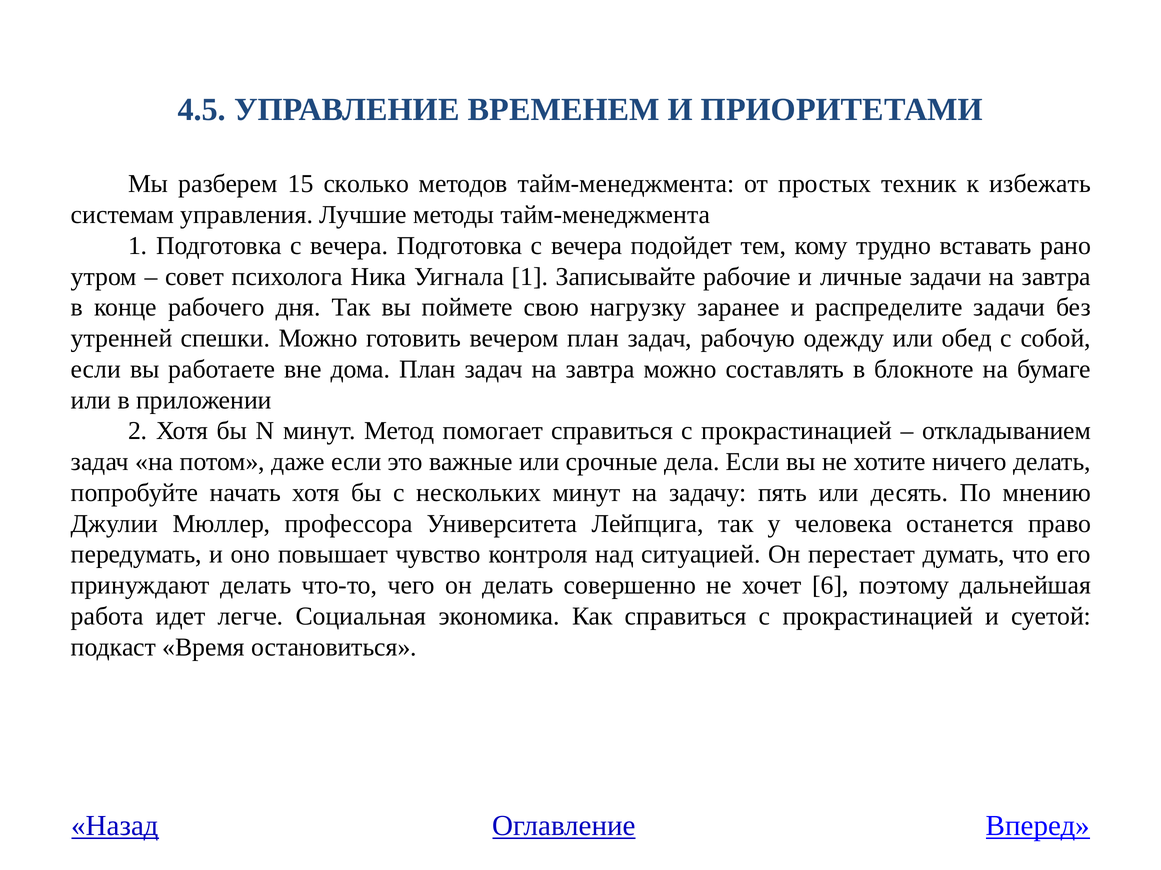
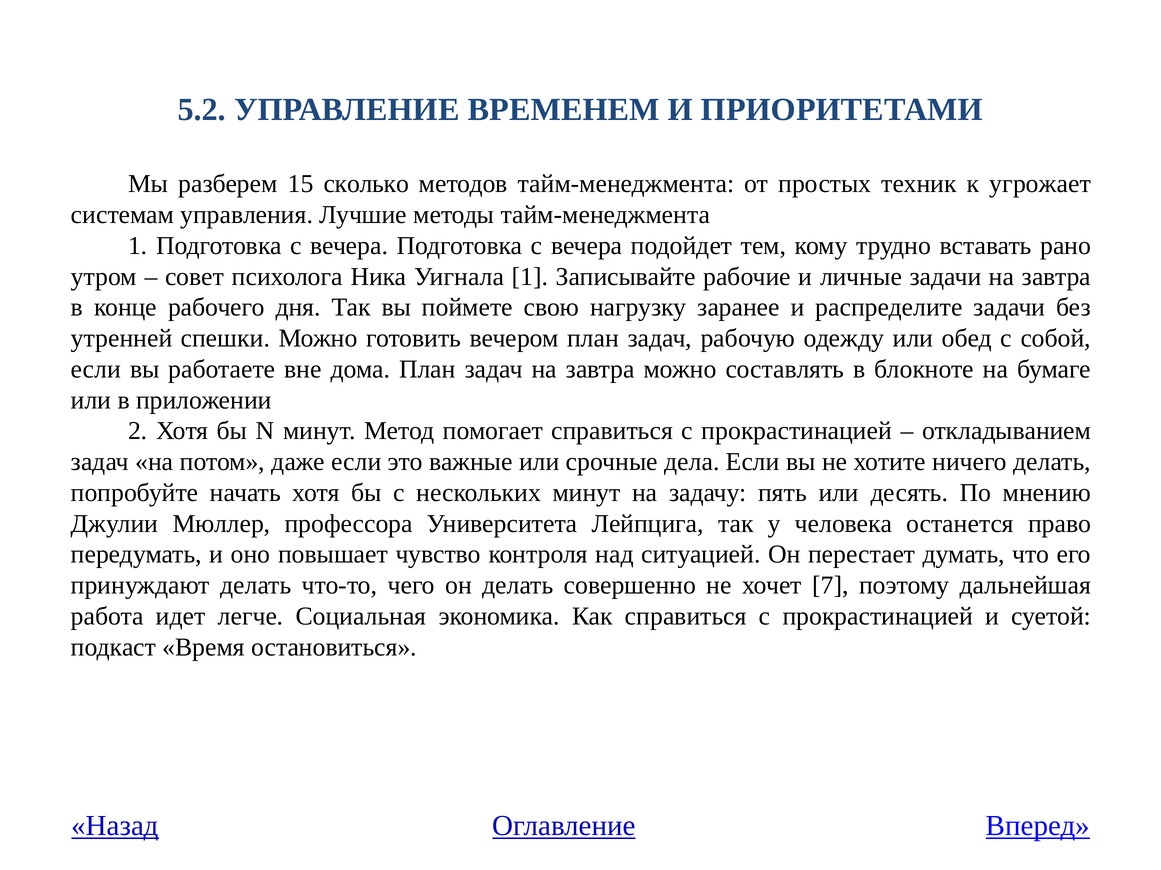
4.5: 4.5 -> 5.2
избежать: избежать -> угрожает
6: 6 -> 7
